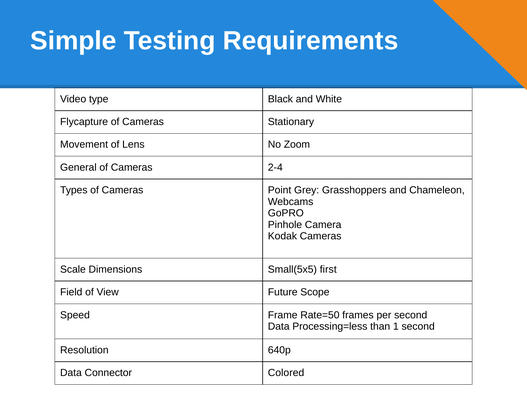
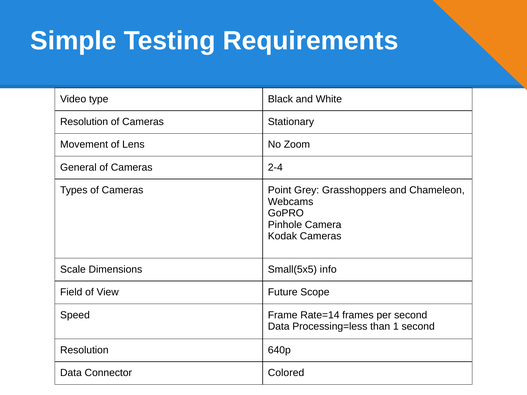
Flycapture at (84, 122): Flycapture -> Resolution
first: first -> info
Rate=50: Rate=50 -> Rate=14
